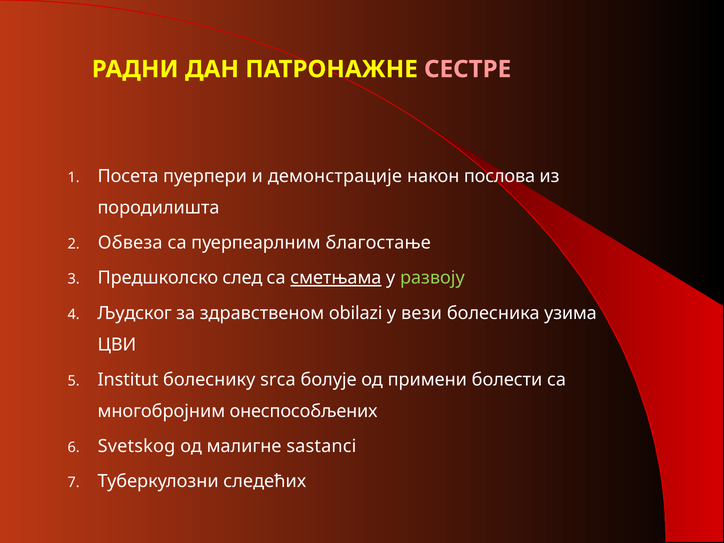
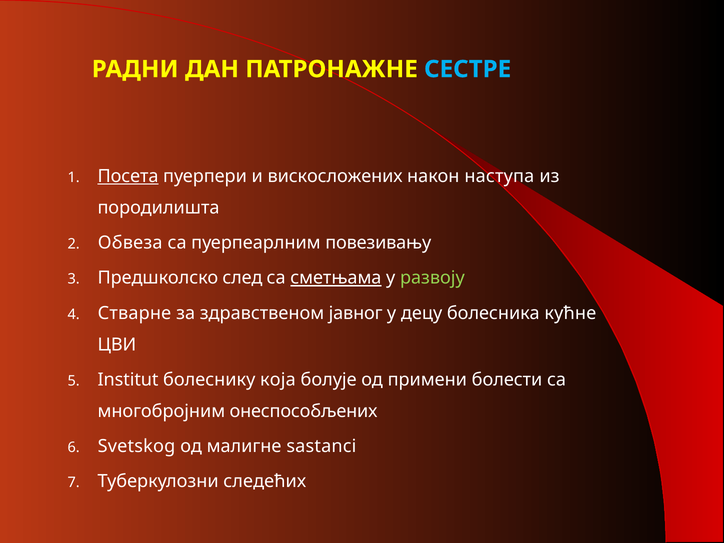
СЕСТРЕ colour: pink -> light blue
Посета underline: none -> present
демонстрације: демонстрације -> вискосложених
послова: послова -> наступа
благостање: благостање -> повезивању
Људског: Људског -> Стварне
obilazi: obilazi -> јавног
вези: вези -> децу
узима: узима -> кућне
srca: srca -> која
